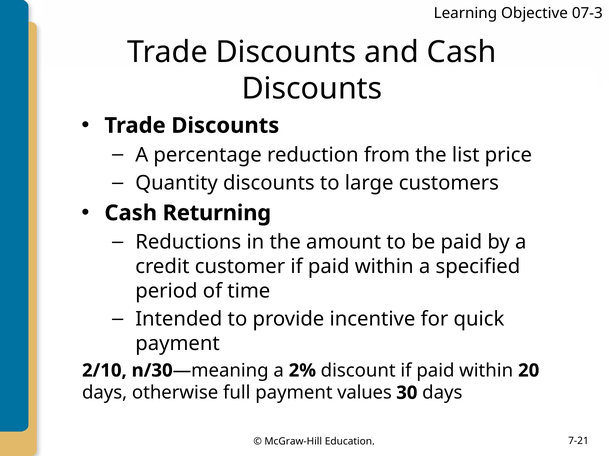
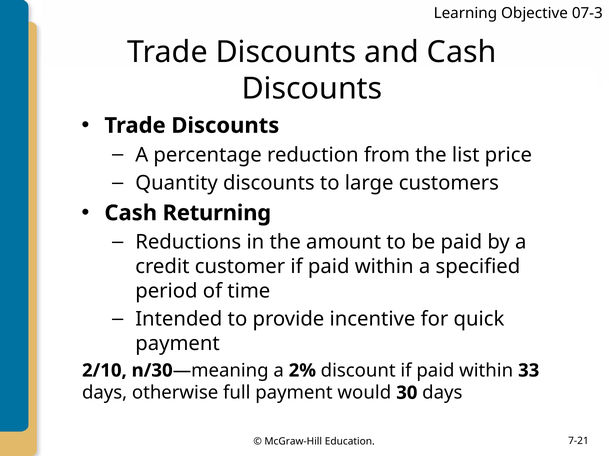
20: 20 -> 33
values: values -> would
